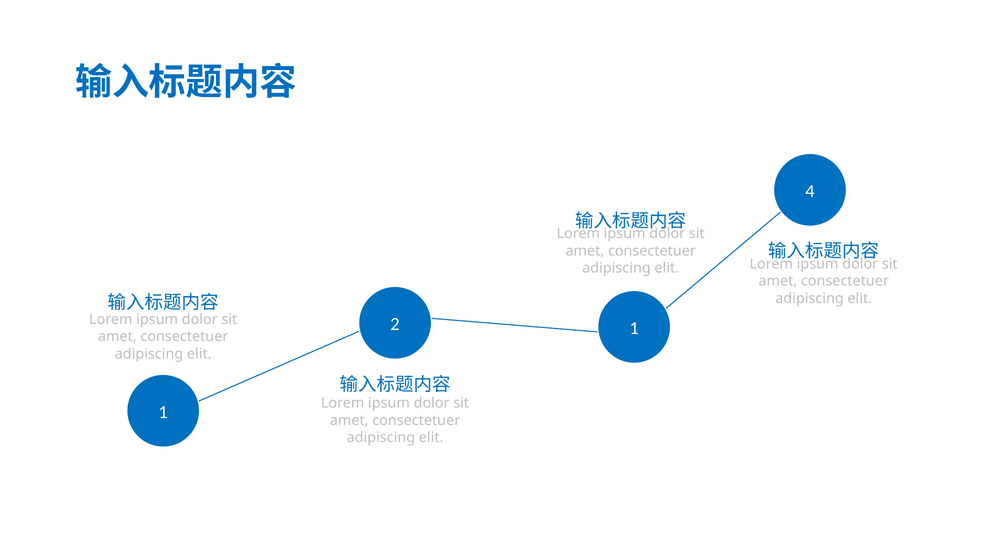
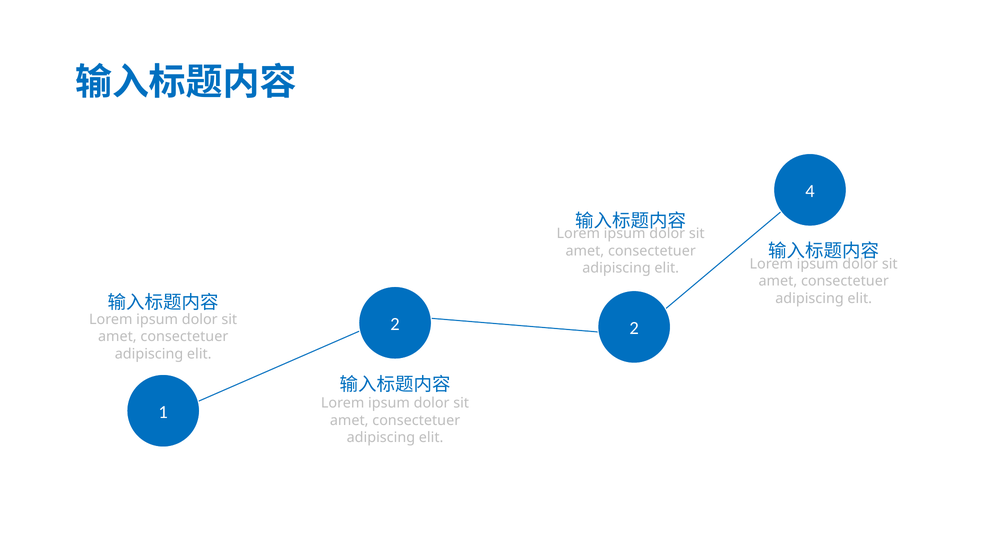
2 1: 1 -> 2
